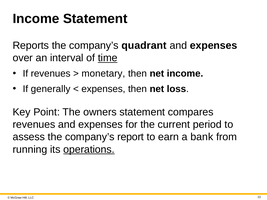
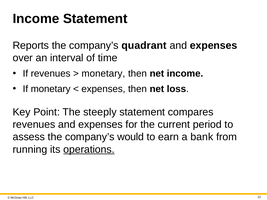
time underline: present -> none
If generally: generally -> monetary
owners: owners -> steeply
report: report -> would
